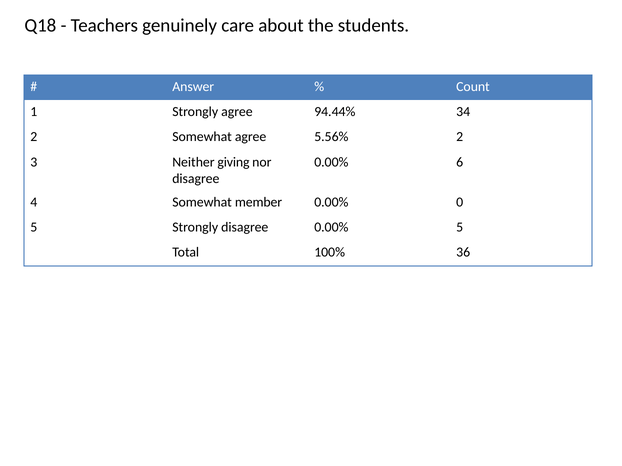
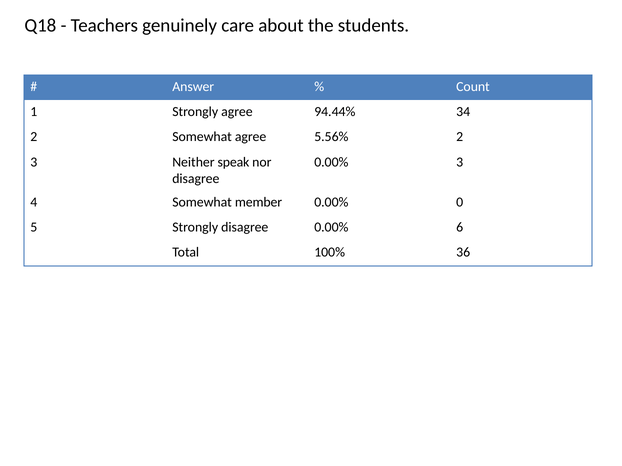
giving: giving -> speak
0.00% 6: 6 -> 3
0.00% 5: 5 -> 6
